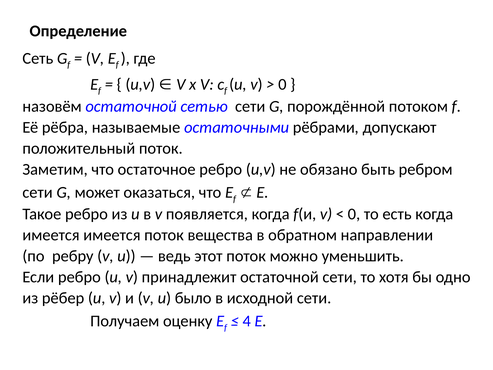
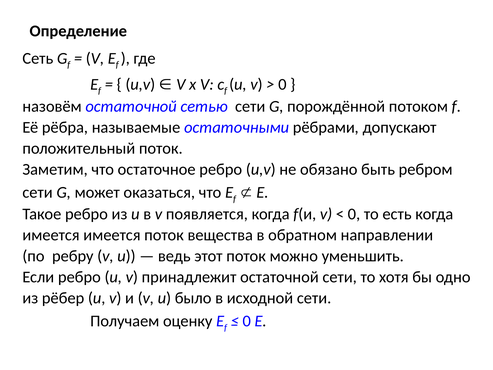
4 at (247, 321): 4 -> 0
